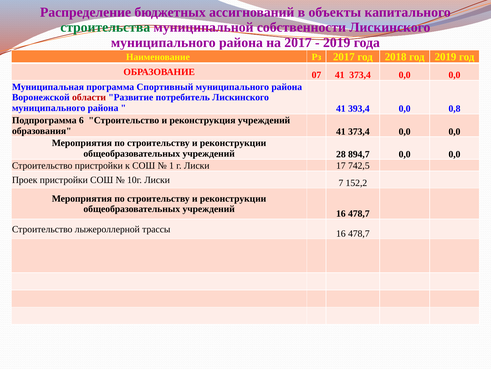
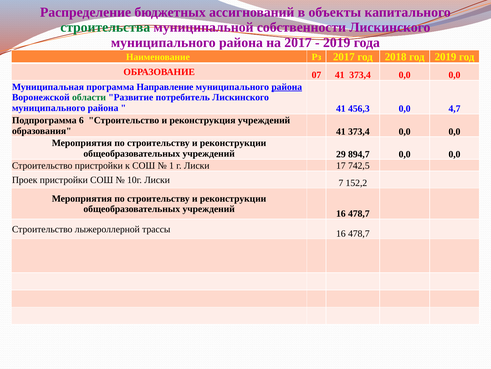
Спортивный: Спортивный -> Направление
района at (287, 87) underline: none -> present
области colour: red -> green
393,4: 393,4 -> 456,3
0,8: 0,8 -> 4,7
28: 28 -> 29
